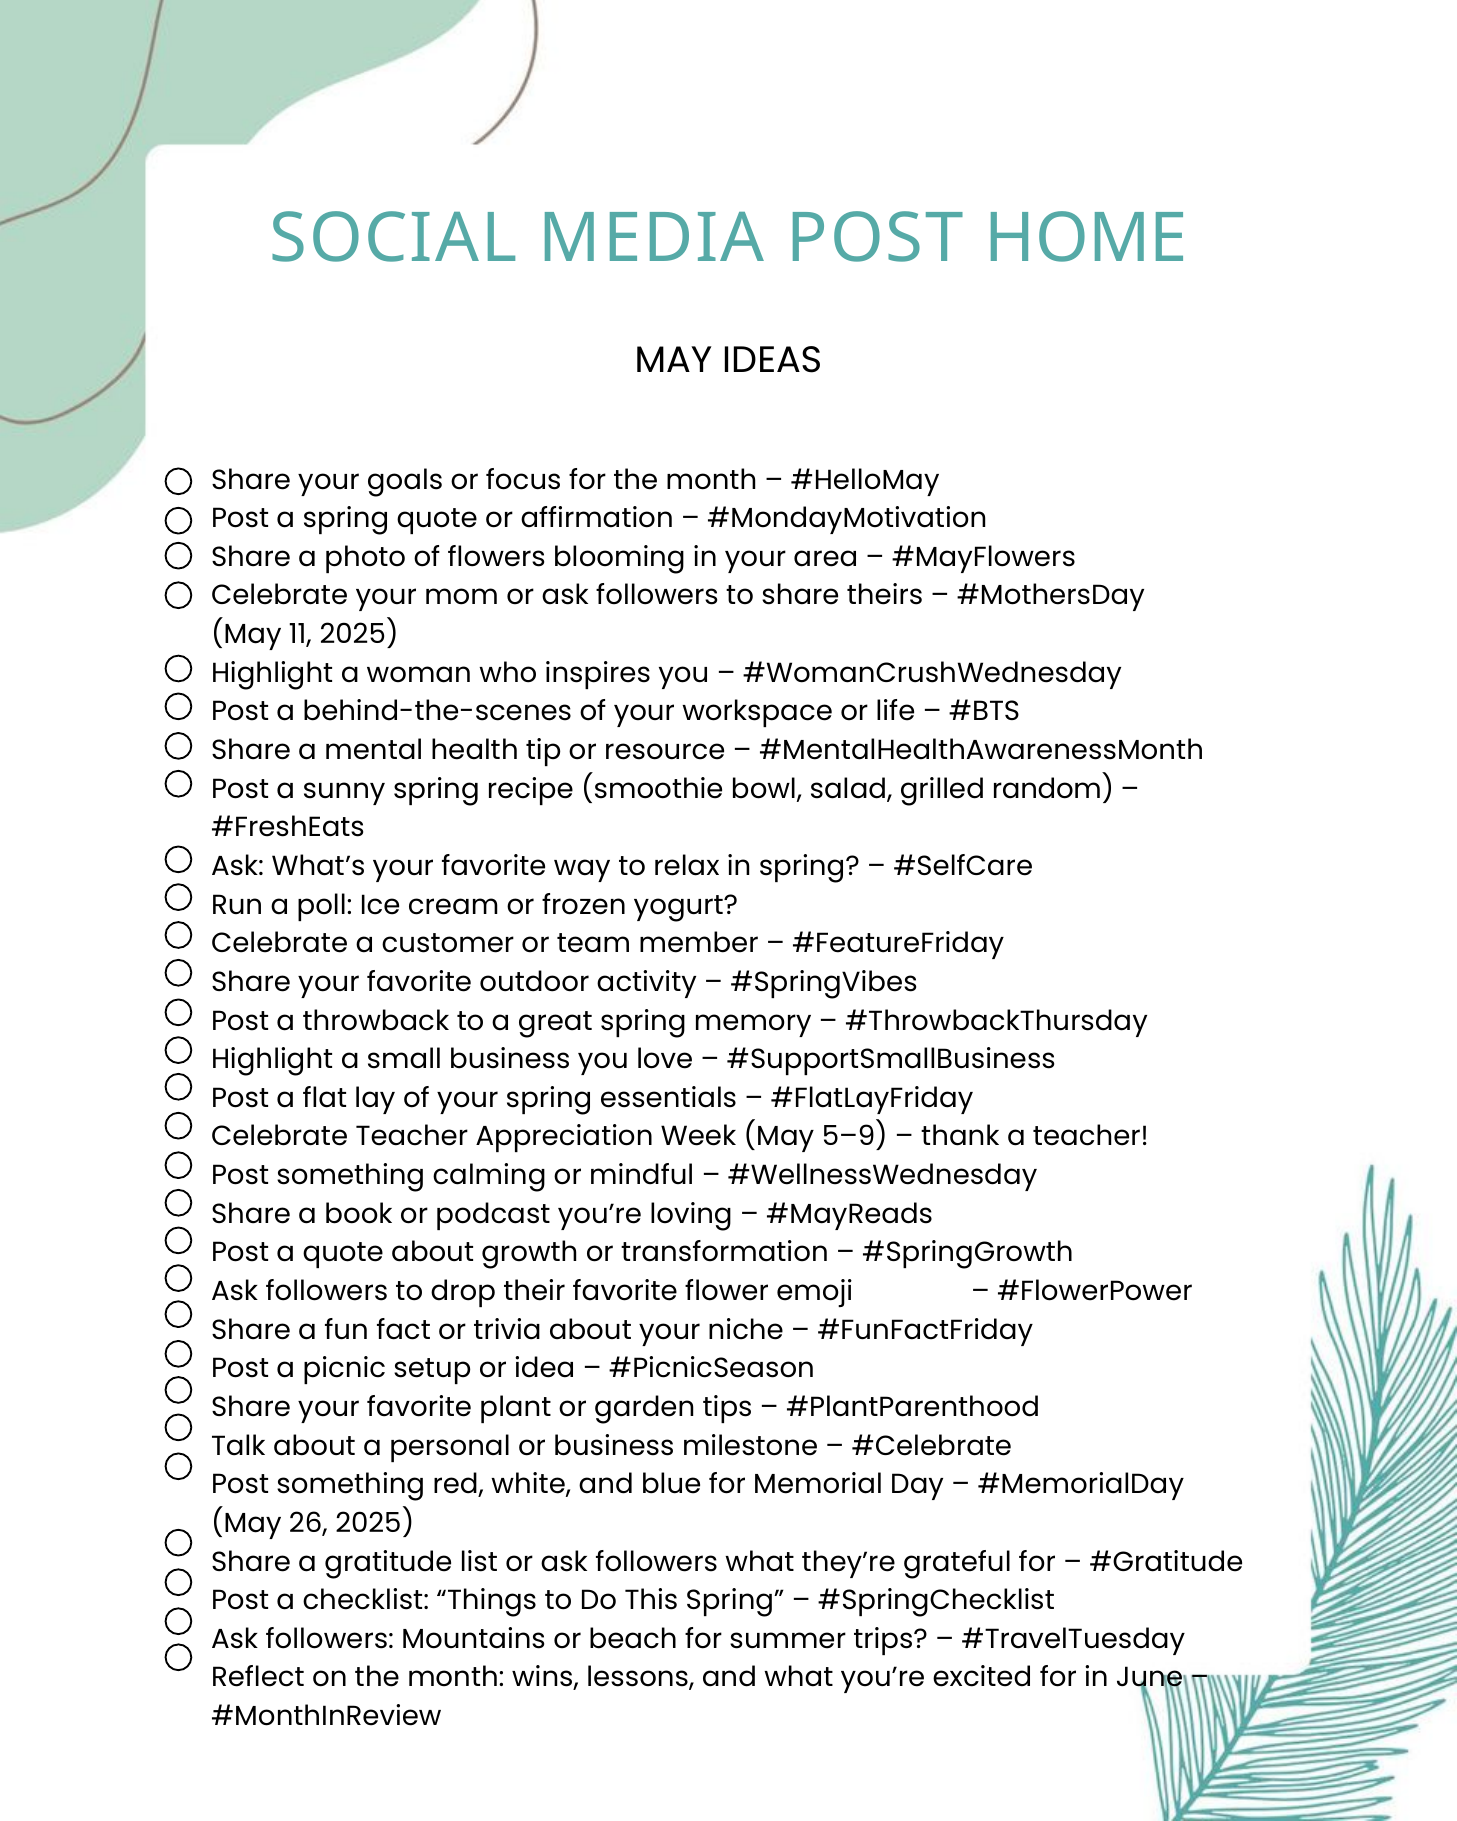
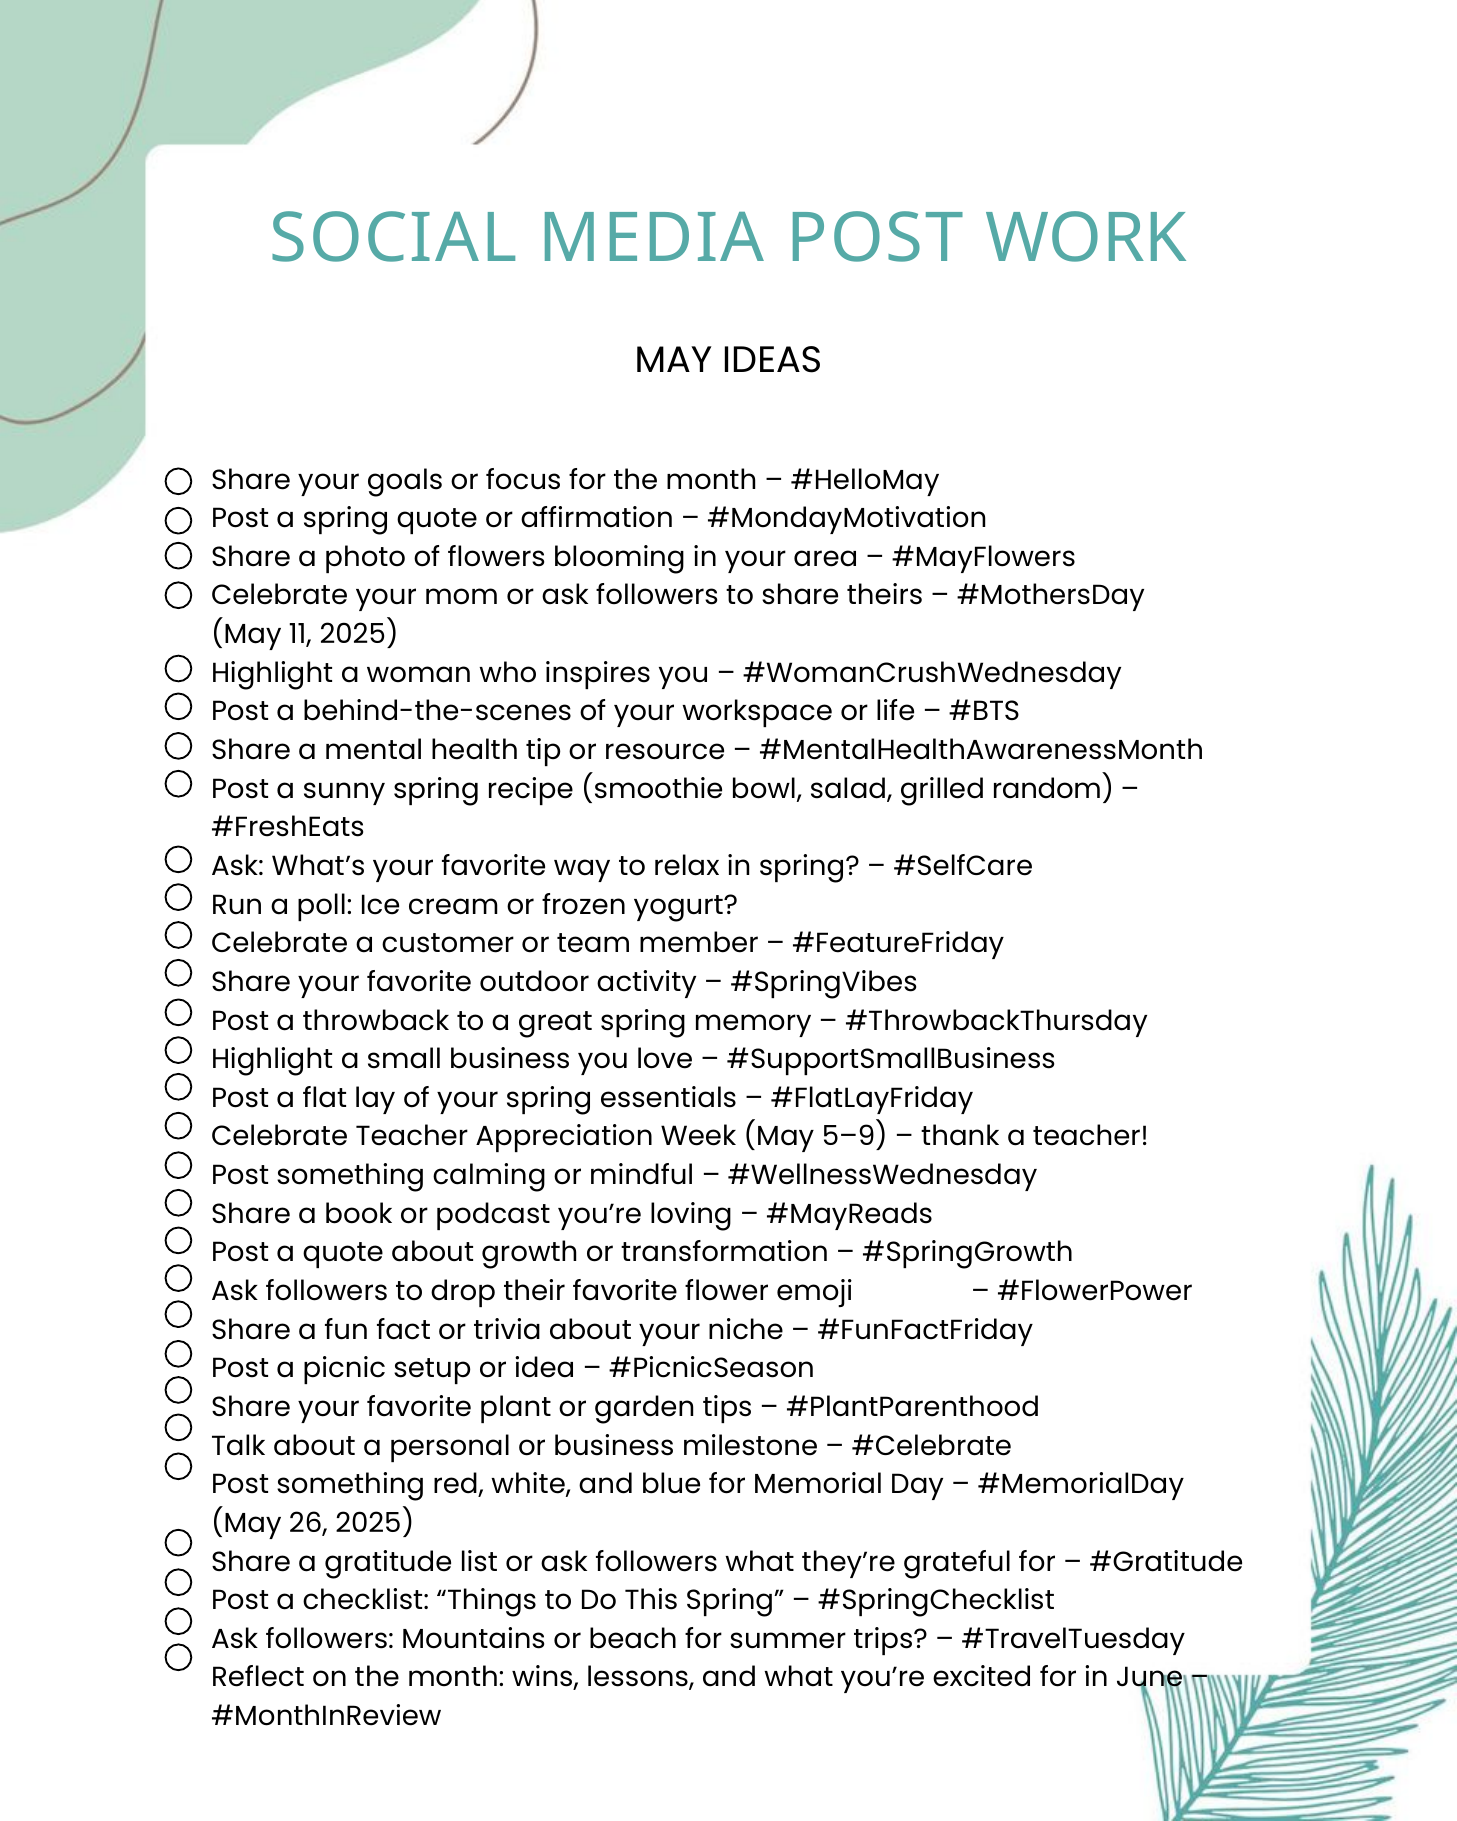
HOME: HOME -> WORK
